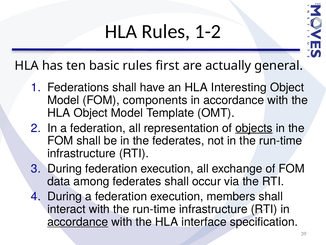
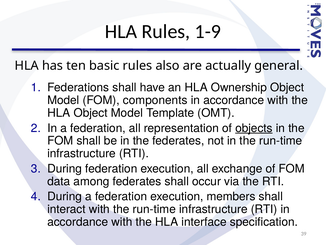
1-2: 1-2 -> 1-9
first: first -> also
Interesting: Interesting -> Ownership
accordance at (78, 221) underline: present -> none
